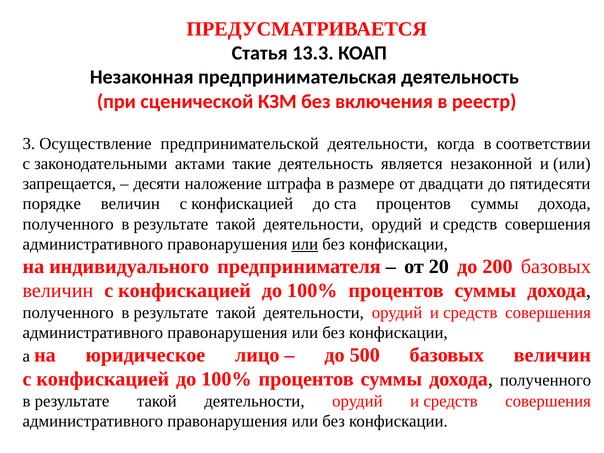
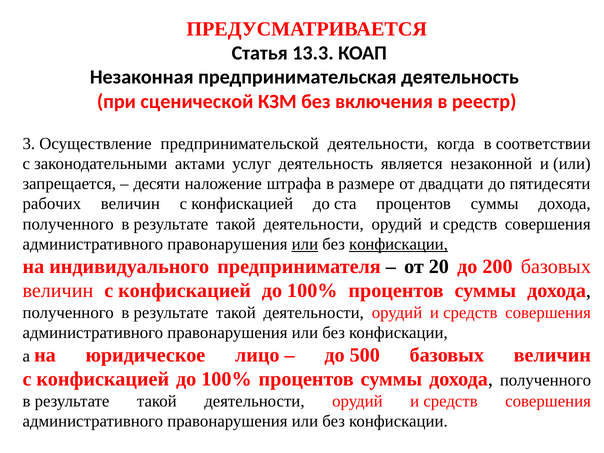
такие: такие -> услуг
порядке: порядке -> рабочих
конфискации at (398, 244) underline: none -> present
